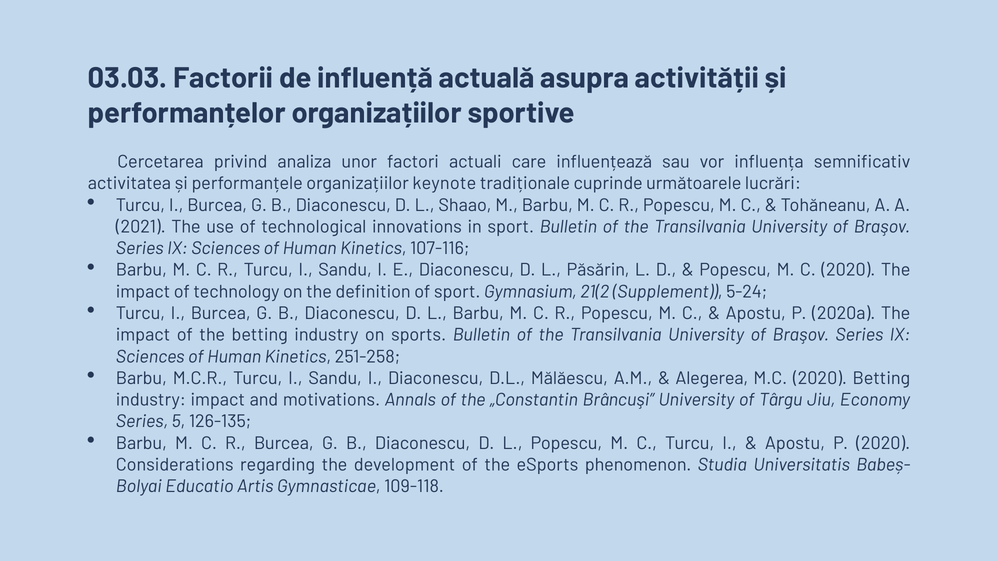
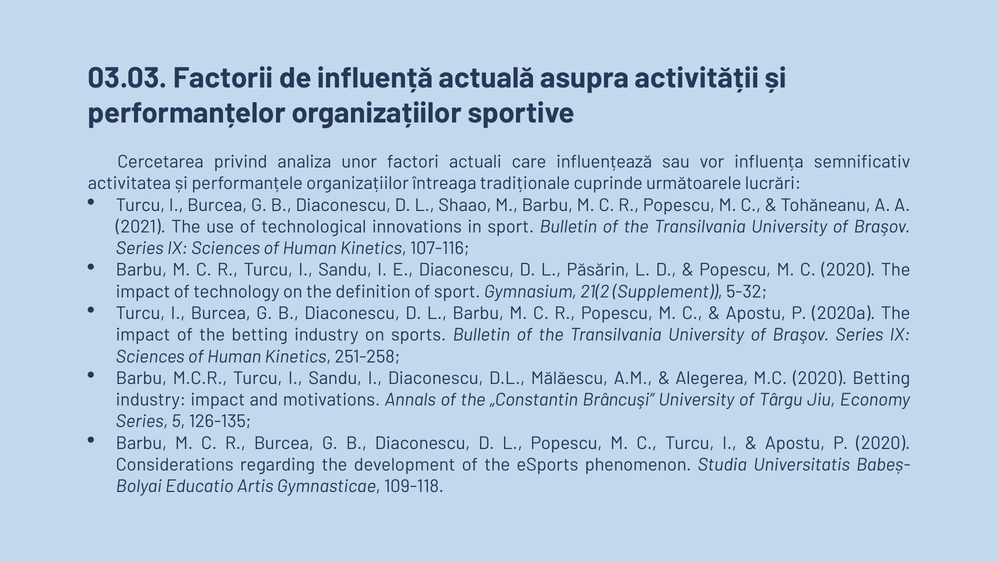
keynote: keynote -> întreaga
5-24: 5-24 -> 5-32
